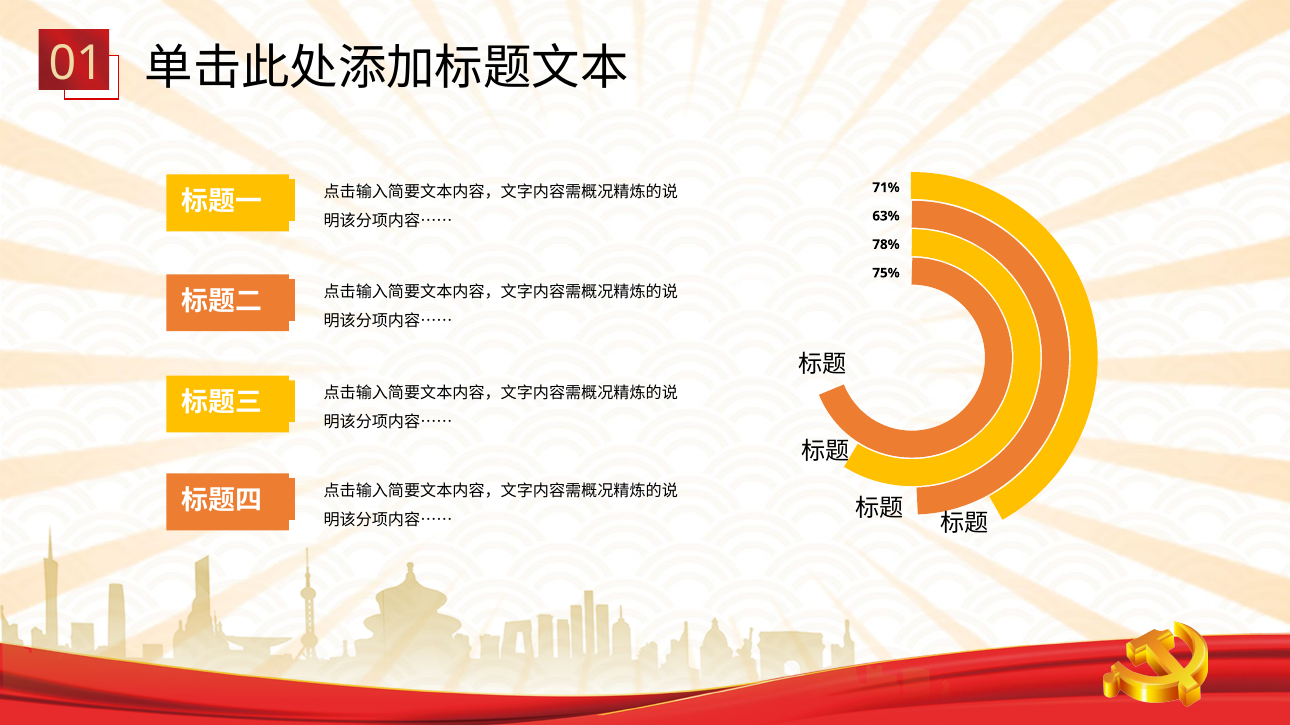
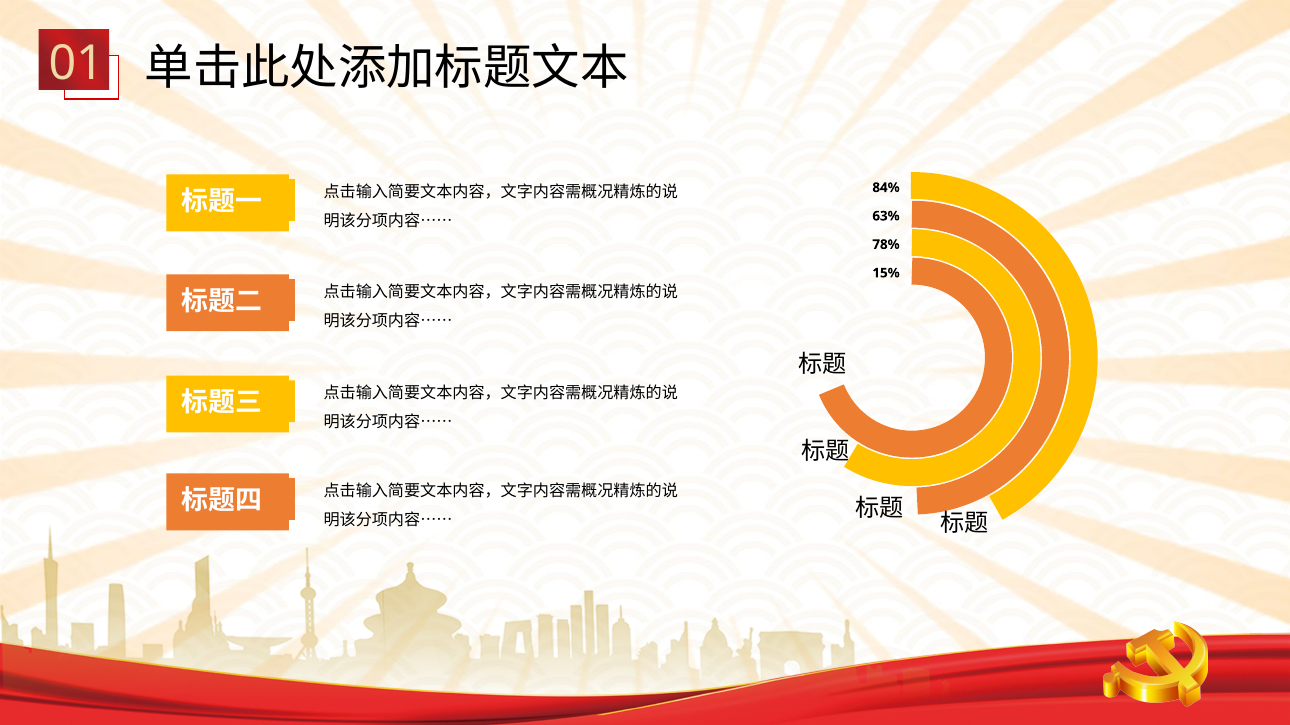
71%: 71% -> 84%
75%: 75% -> 15%
